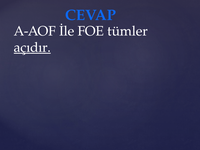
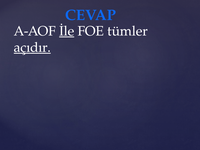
İle underline: none -> present
